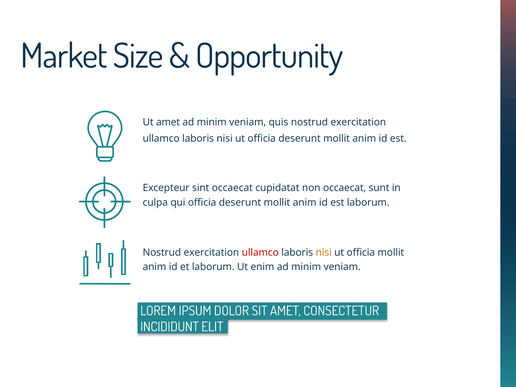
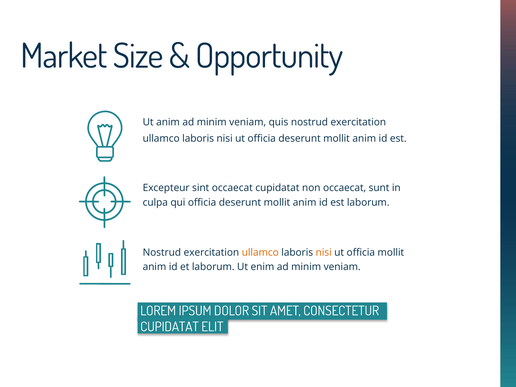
Ut amet: amet -> anim
ullamco at (260, 252) colour: red -> orange
INCIDIDUNT at (170, 327): INCIDIDUNT -> CUPIDATAT
